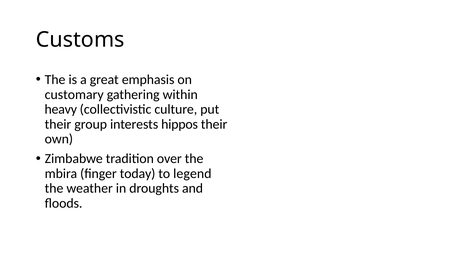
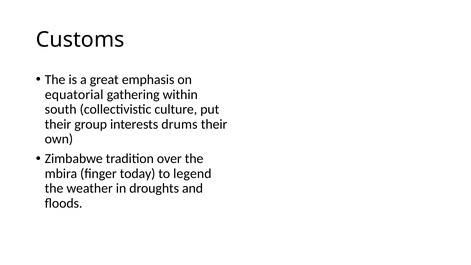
customary: customary -> equatorial
heavy: heavy -> south
hippos: hippos -> drums
